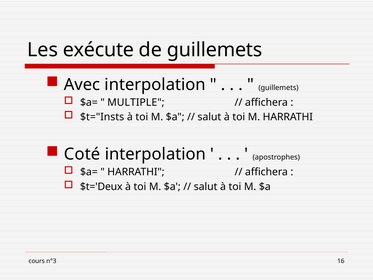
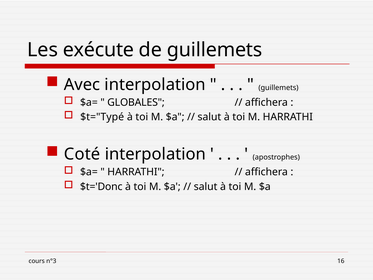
MULTIPLE: MULTIPLE -> GLOBALES
$t="Insts: $t="Insts -> $t="Typé
$t='Deux: $t='Deux -> $t='Donc
